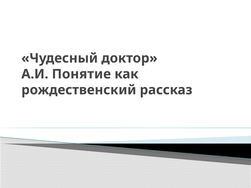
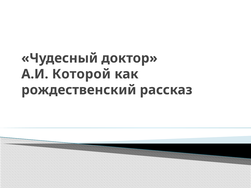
Понятие: Понятие -> Которой
